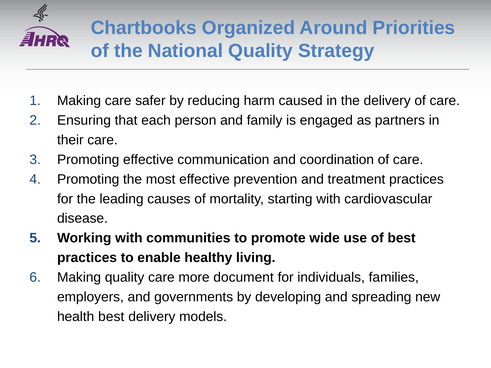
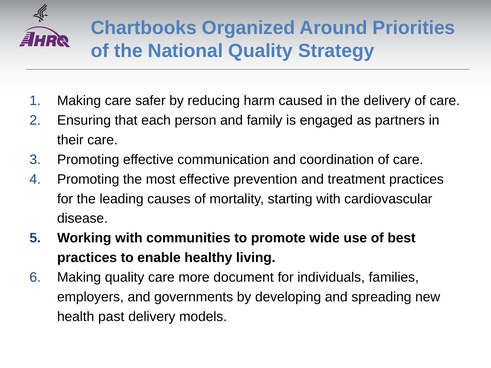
health best: best -> past
